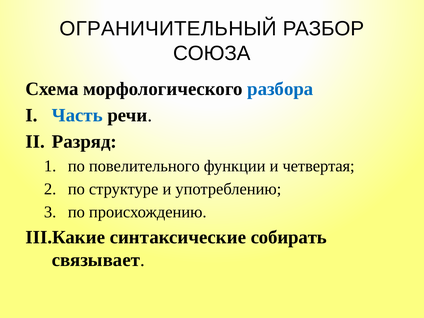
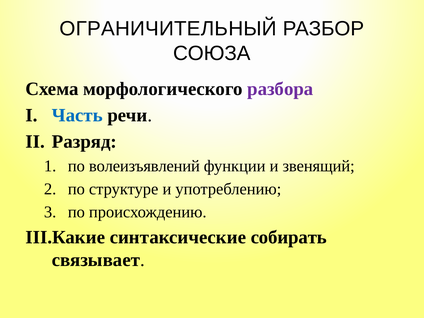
разбора colour: blue -> purple
повелительного: повелительного -> волеизъявлений
четвертая: четвертая -> звенящий
